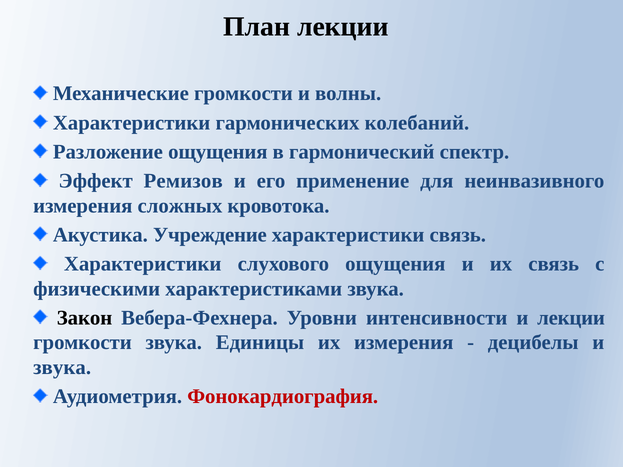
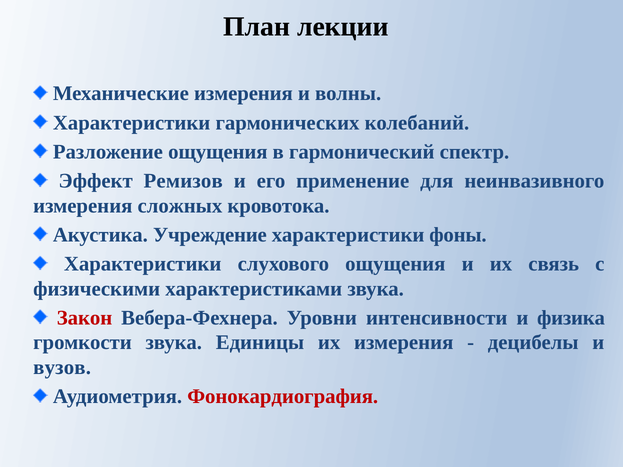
Механические громкости: громкости -> измерения
характеристики связь: связь -> фоны
Закон colour: black -> red
и лекции: лекции -> физика
звука at (62, 368): звука -> вузов
